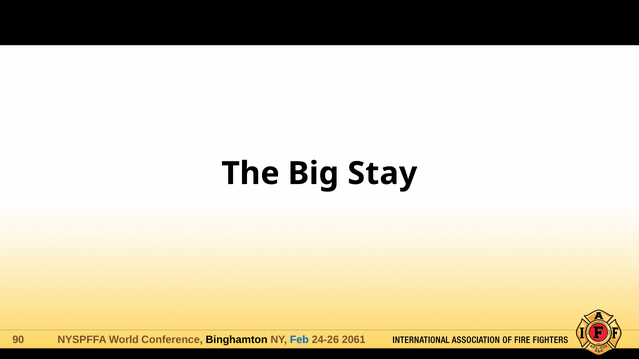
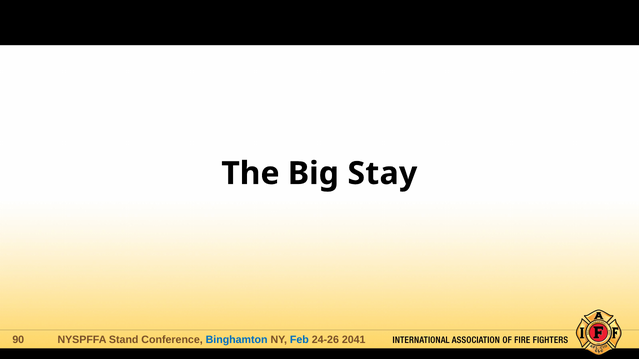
World: World -> Stand
Binghamton colour: black -> blue
2061: 2061 -> 2041
